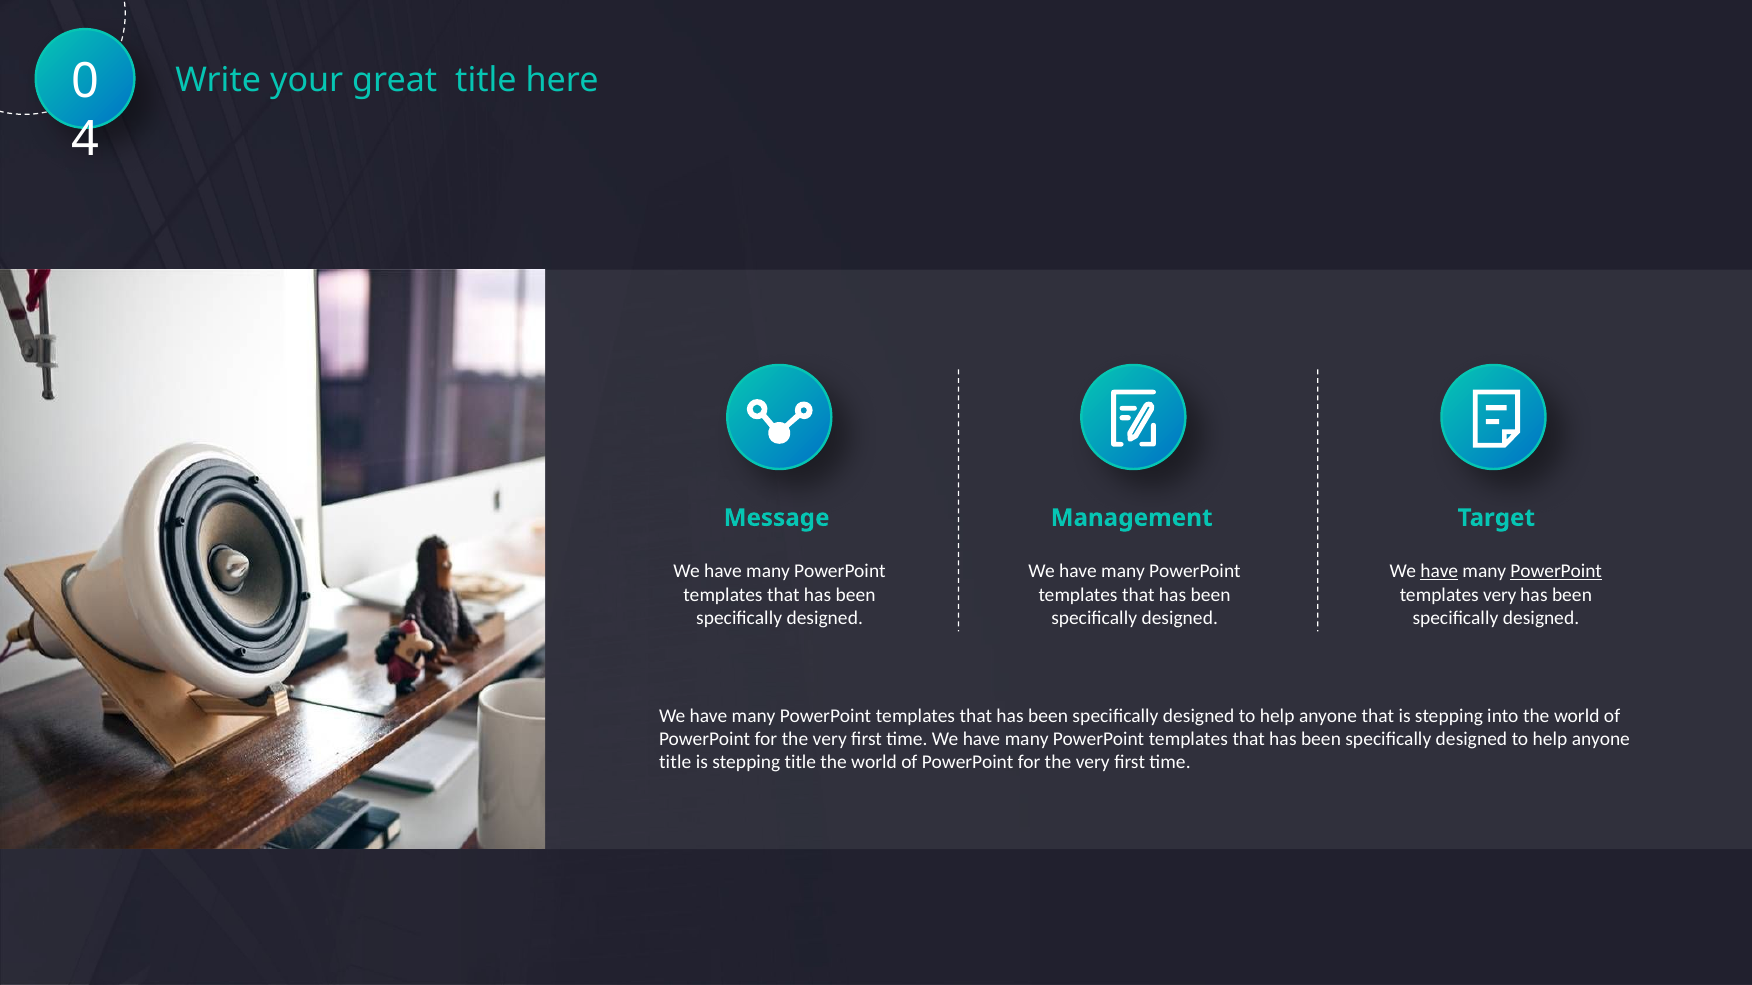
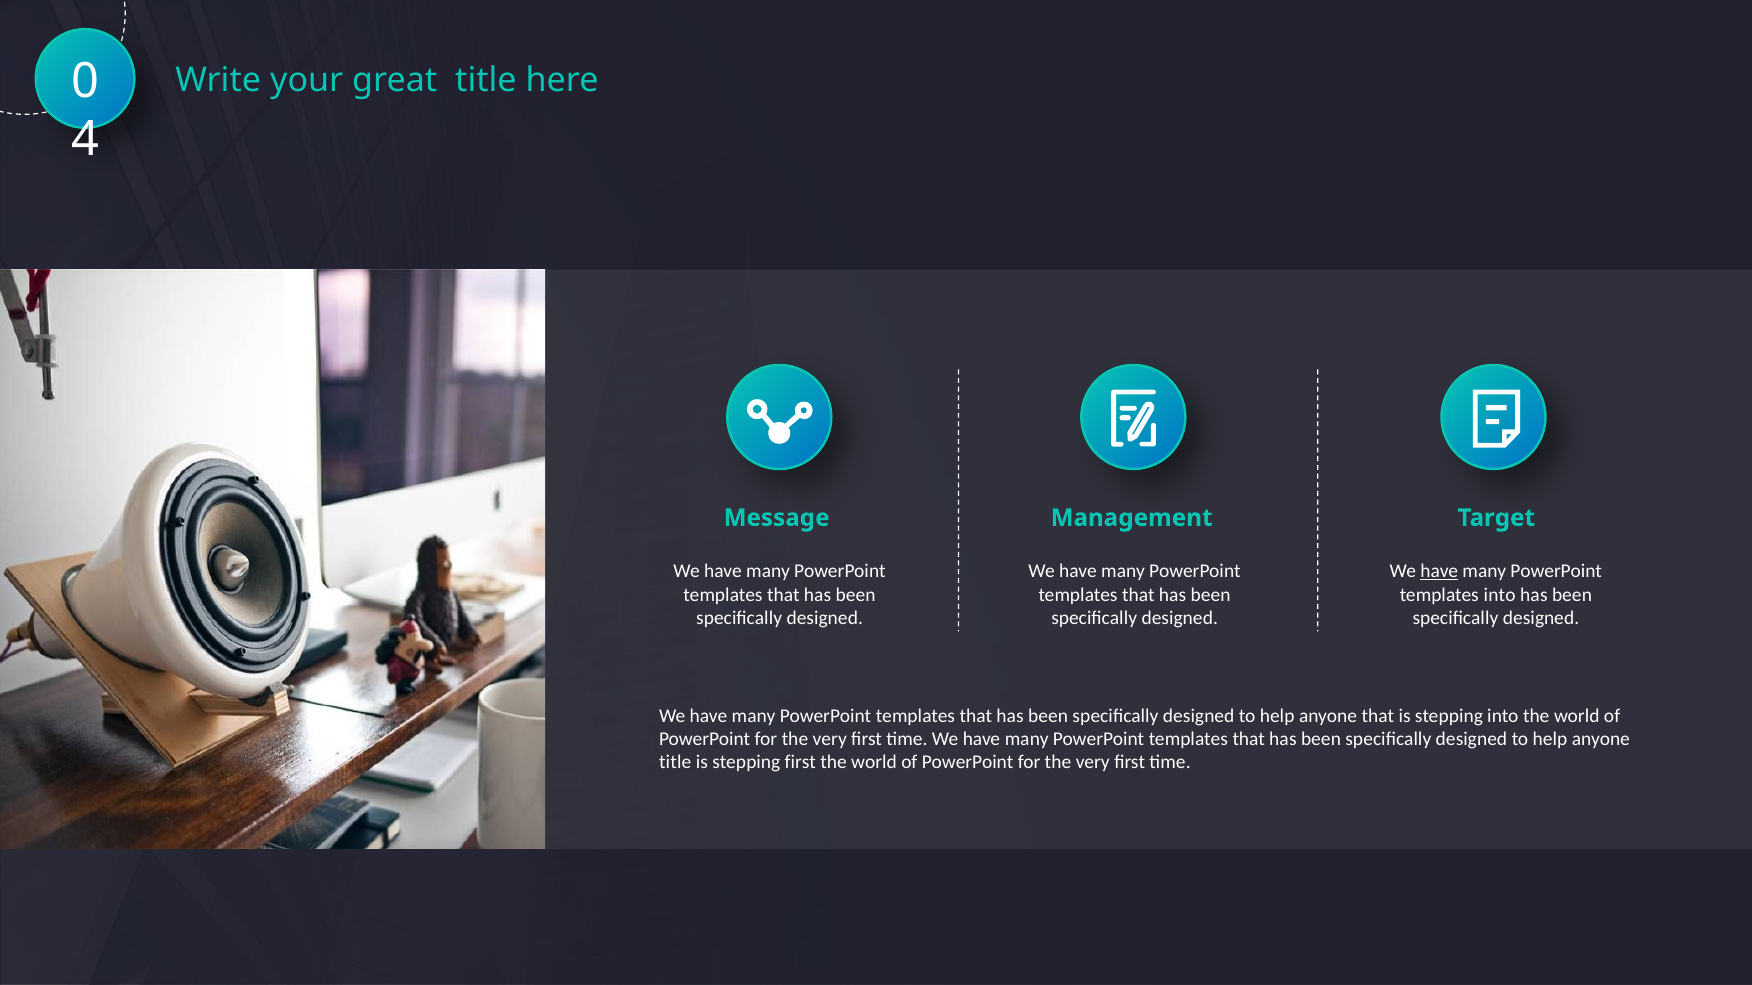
PowerPoint at (1556, 572) underline: present -> none
templates very: very -> into
stepping title: title -> first
